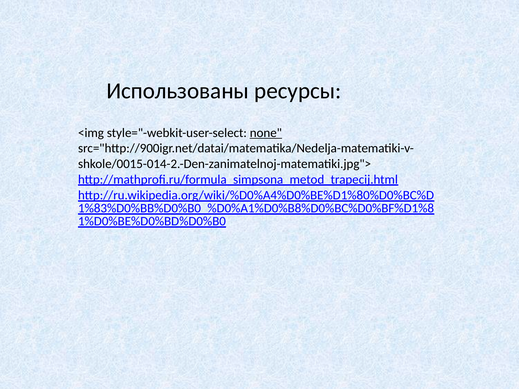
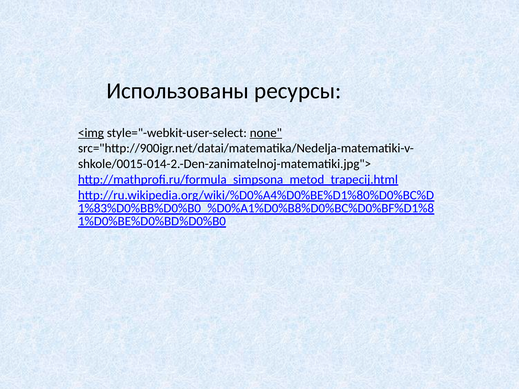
<img underline: none -> present
